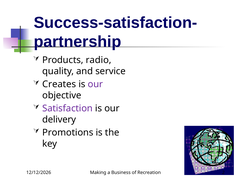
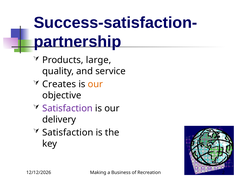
radio: radio -> large
our at (95, 84) colour: purple -> orange
Promotions at (68, 133): Promotions -> Satisfaction
